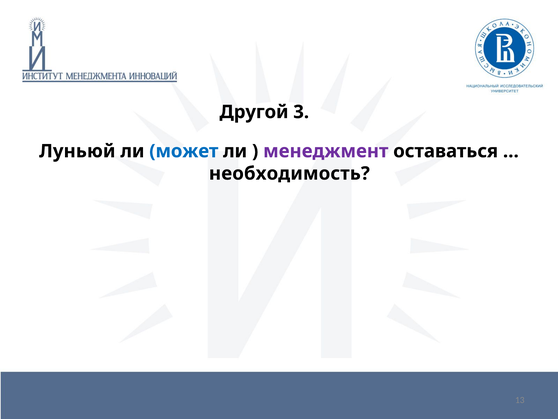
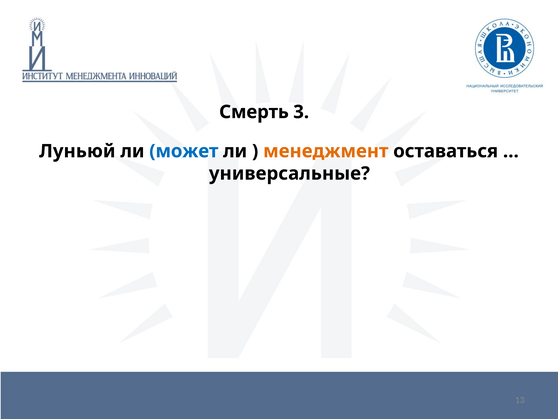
Другой: Другой -> Смерть
менеджмент colour: purple -> orange
необходимость: необходимость -> универсальные
